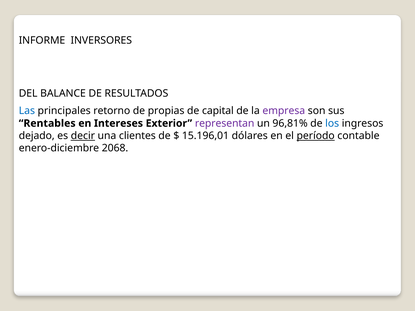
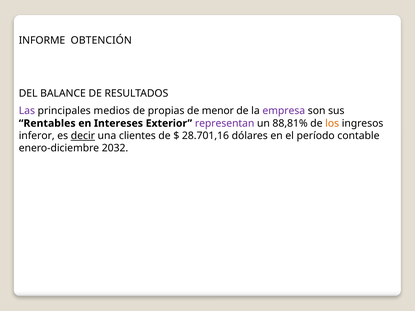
INVERSORES: INVERSORES -> OBTENCIÓN
Las colour: blue -> purple
retorno: retorno -> medios
capital: capital -> menor
96,81%: 96,81% -> 88,81%
los colour: blue -> orange
dejado: dejado -> inferor
15.196,01: 15.196,01 -> 28.701,16
período underline: present -> none
2068: 2068 -> 2032
